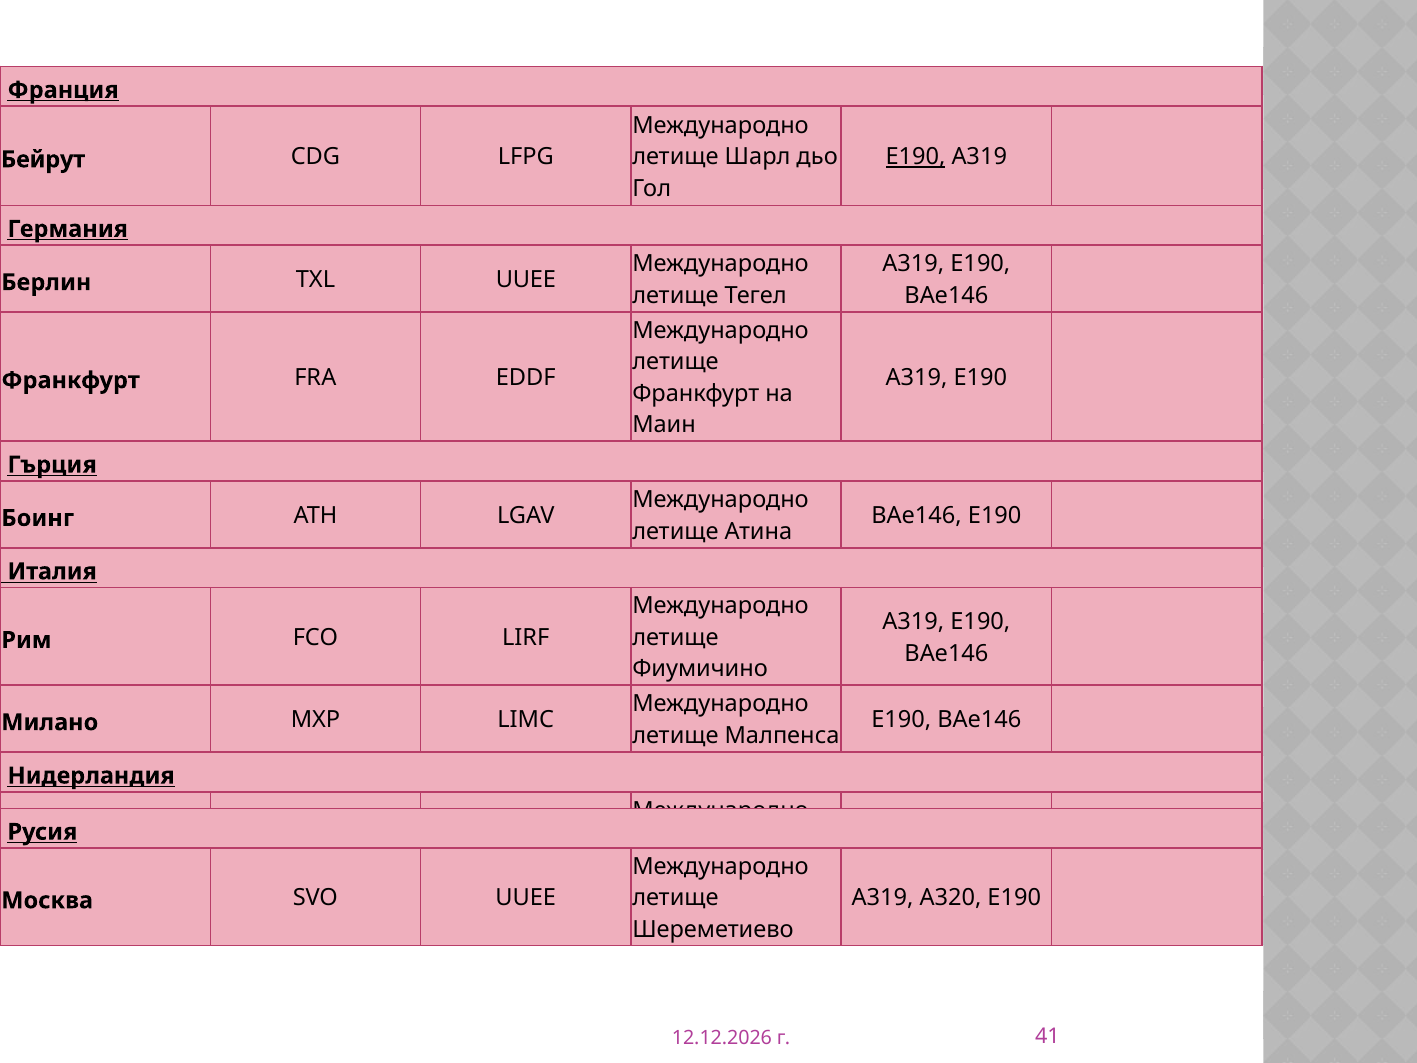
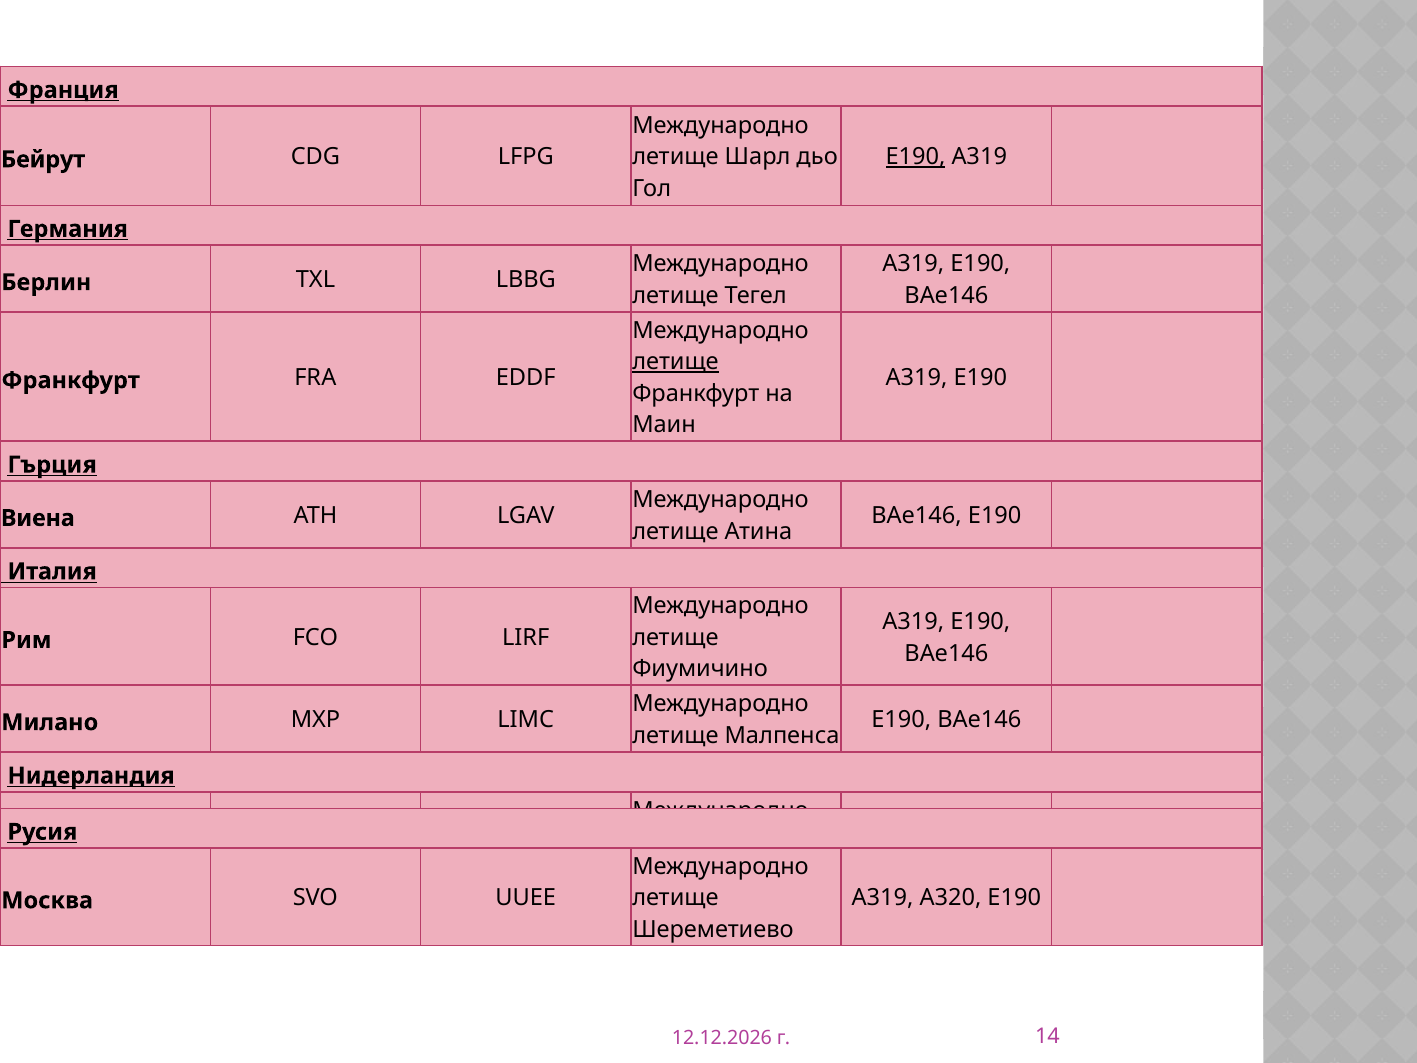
TXL UUEE: UUEE -> LBBG
летище at (676, 362) underline: none -> present
Боинг: Боинг -> Виена
41: 41 -> 14
